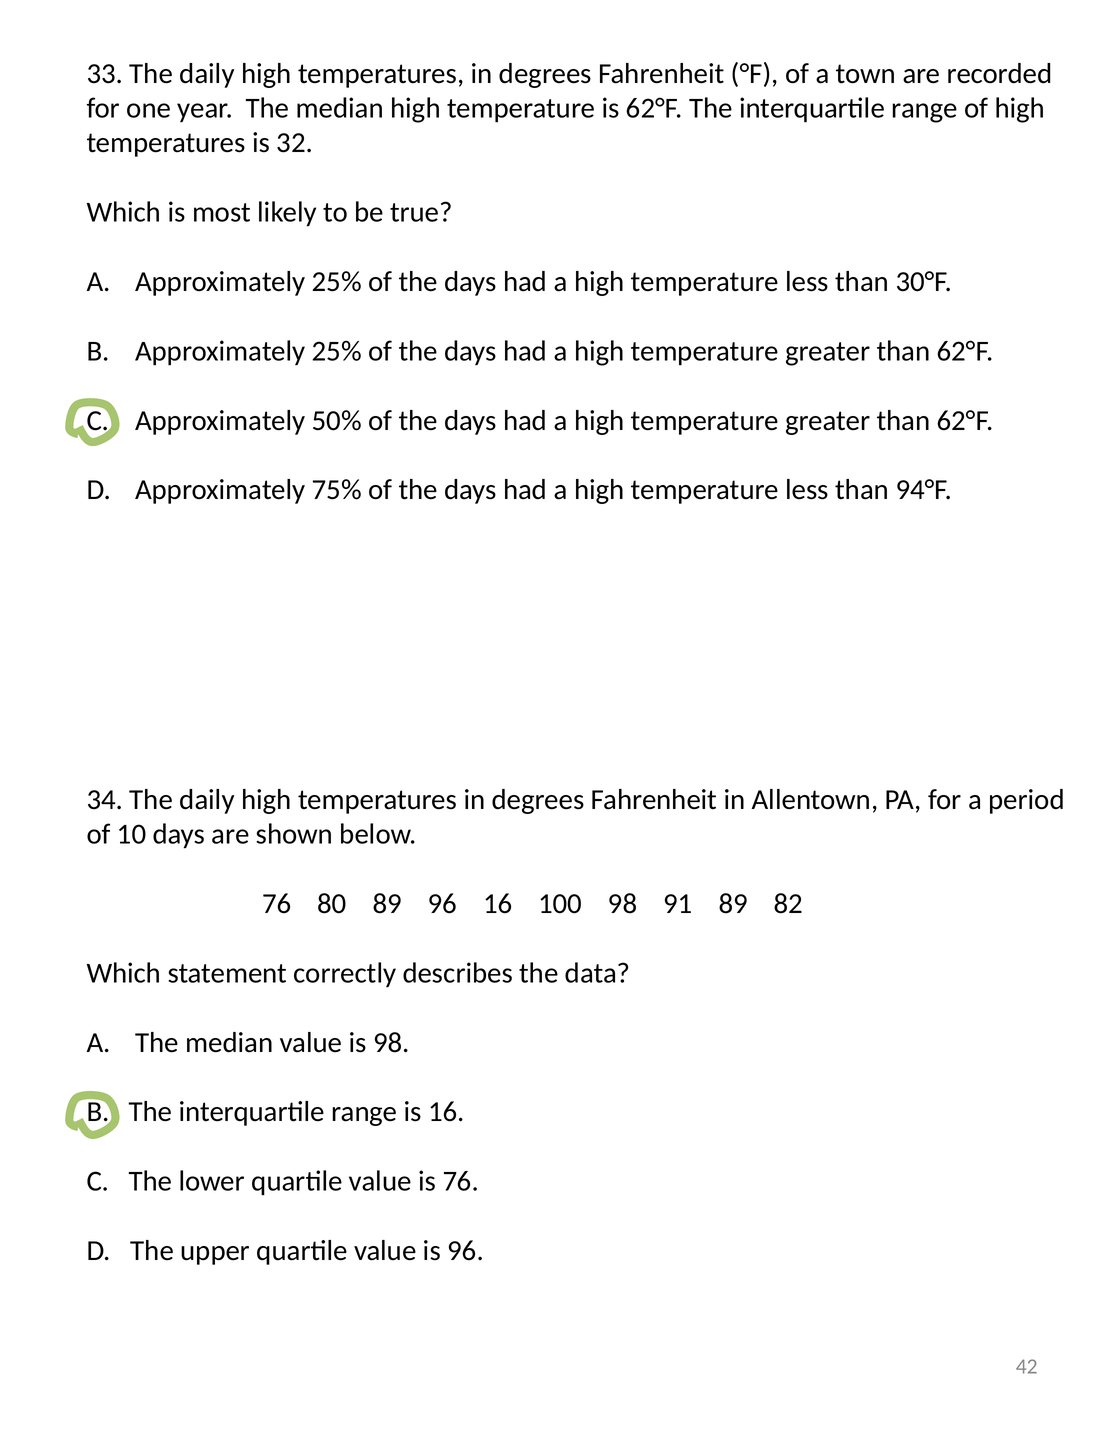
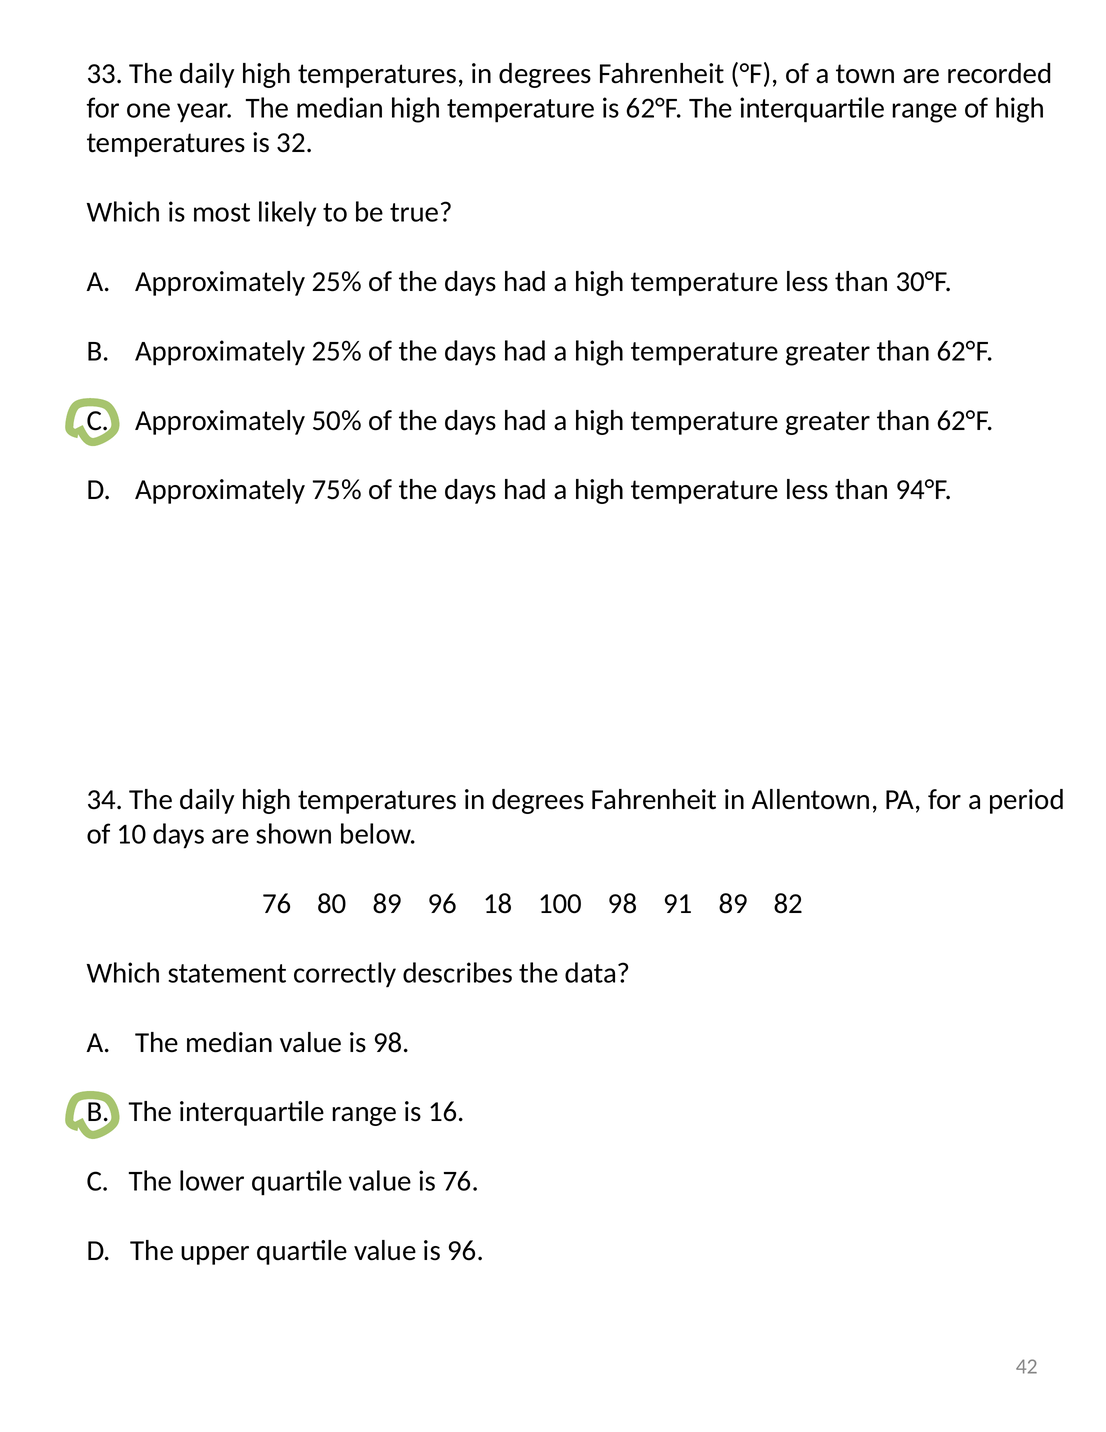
96 16: 16 -> 18
